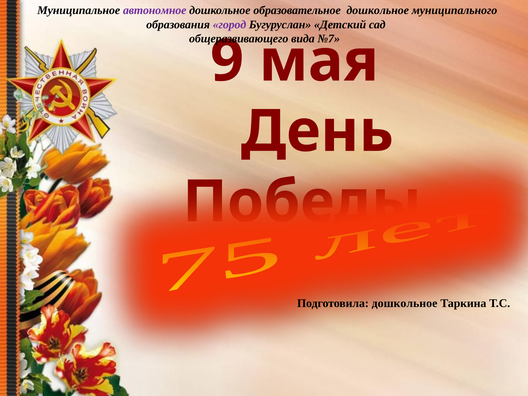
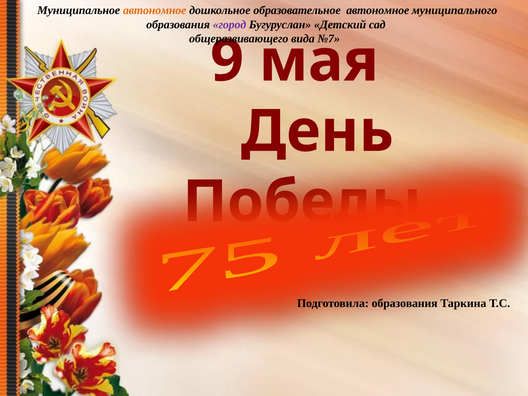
автономное at (155, 10) colour: purple -> orange
образовательное дошкольное: дошкольное -> автономное
Подготовила дошкольное: дошкольное -> образования
